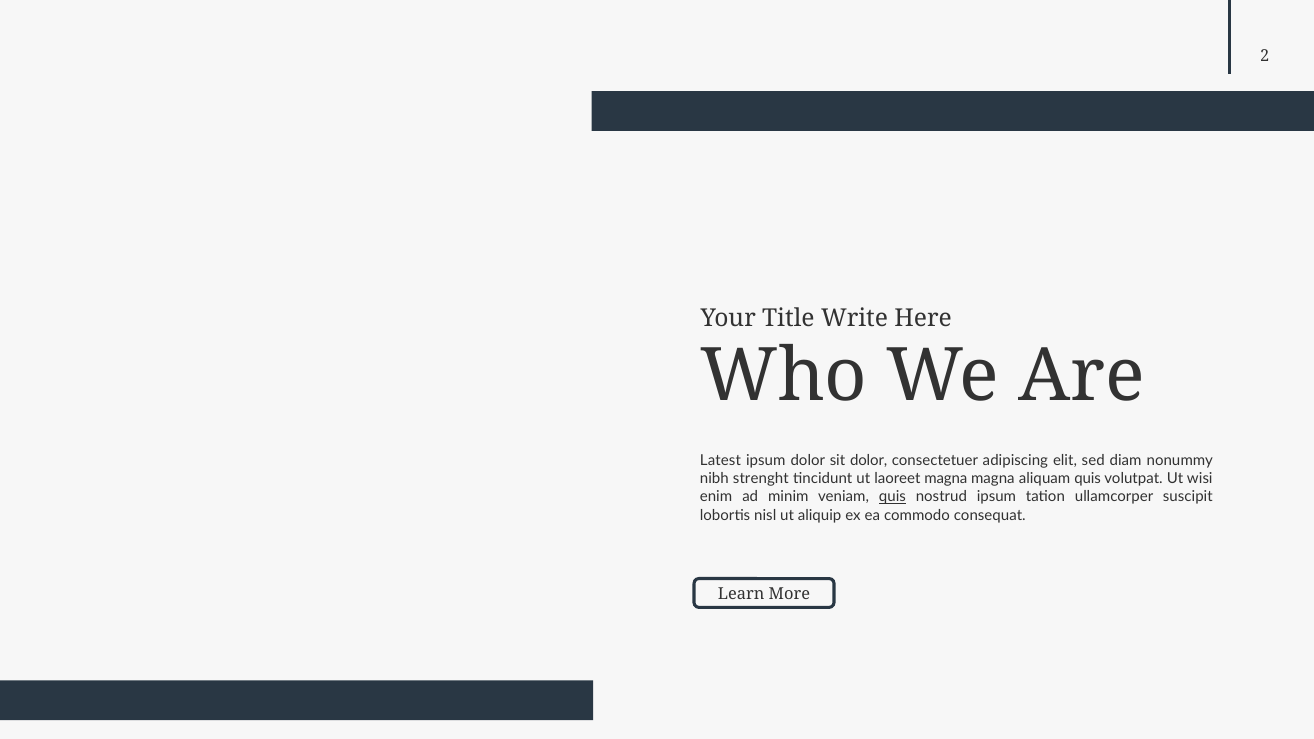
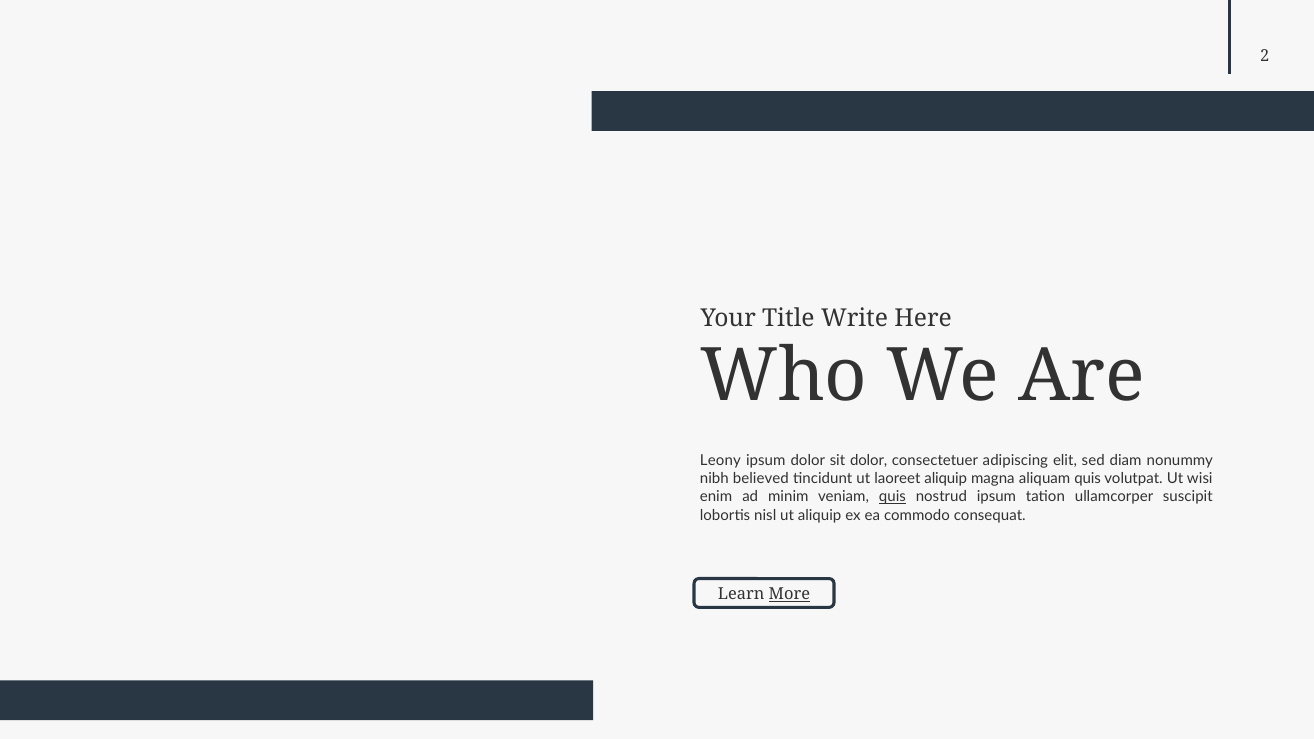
Latest: Latest -> Leony
strenght: strenght -> believed
laoreet magna: magna -> aliquip
More underline: none -> present
